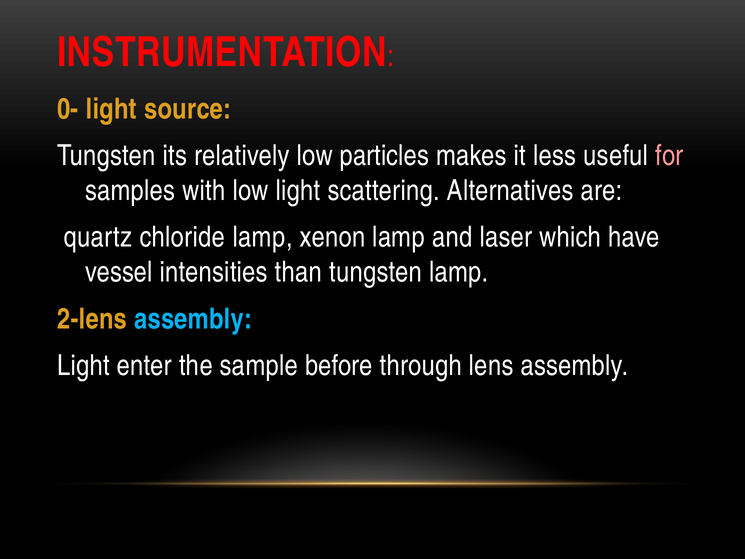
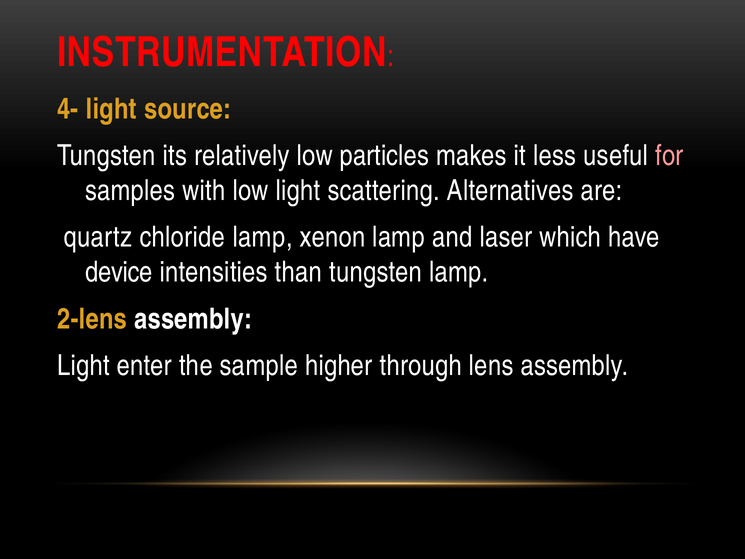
0-: 0- -> 4-
vessel: vessel -> device
assembly at (193, 319) colour: light blue -> white
before: before -> higher
